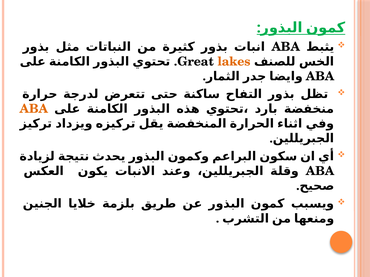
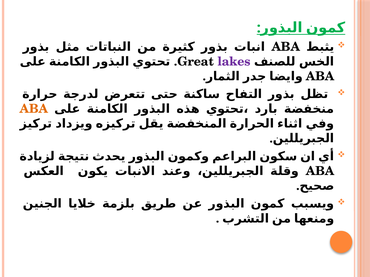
lakes colour: orange -> purple
